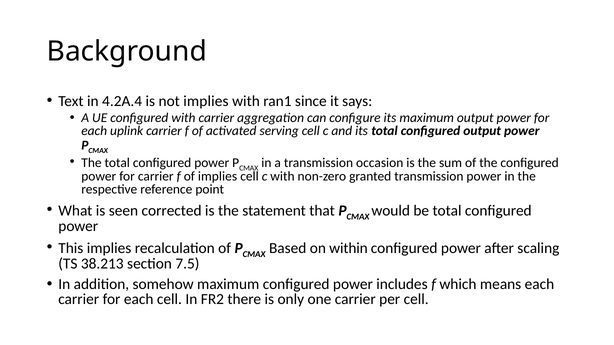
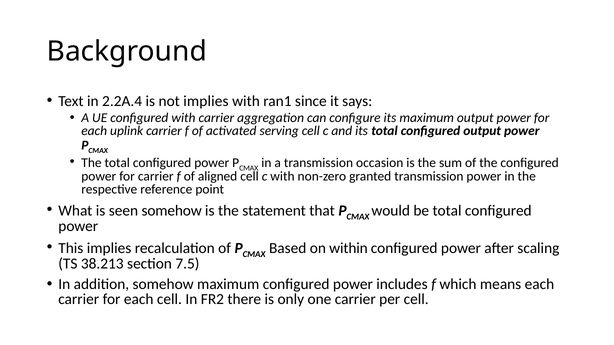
4.2A.4: 4.2A.4 -> 2.2A.4
of implies: implies -> aligned
seen corrected: corrected -> somehow
